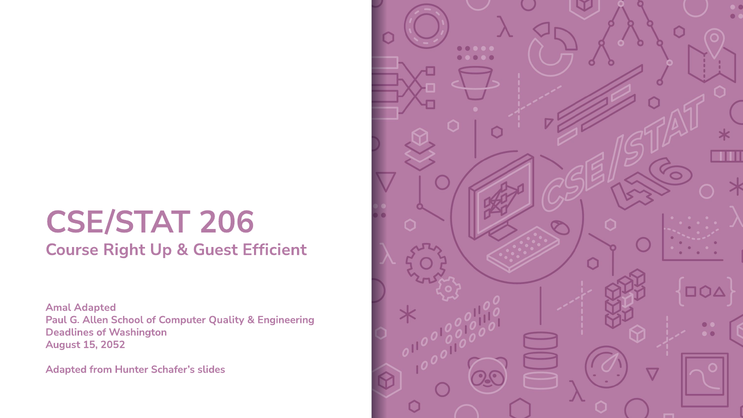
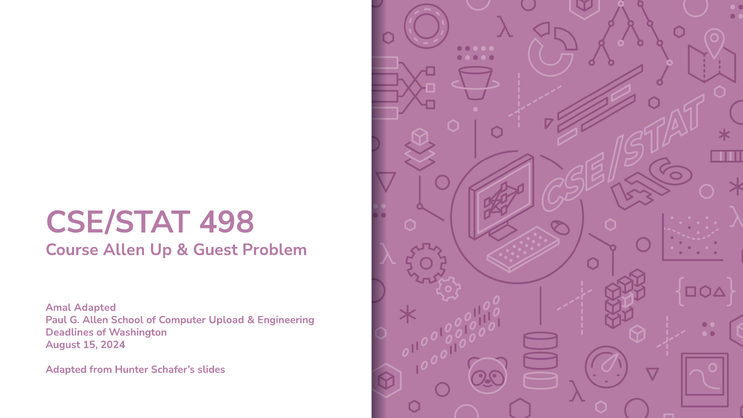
206: 206 -> 498
Course Right: Right -> Allen
Efficient: Efficient -> Problem
Quality: Quality -> Upload
2052: 2052 -> 2024
